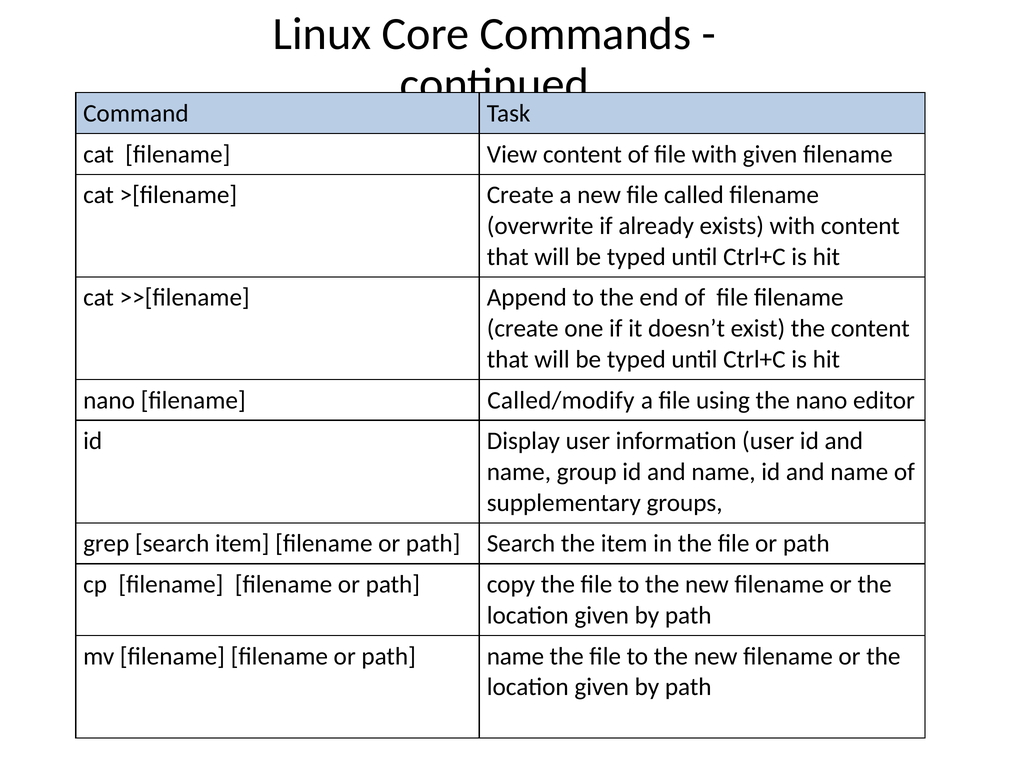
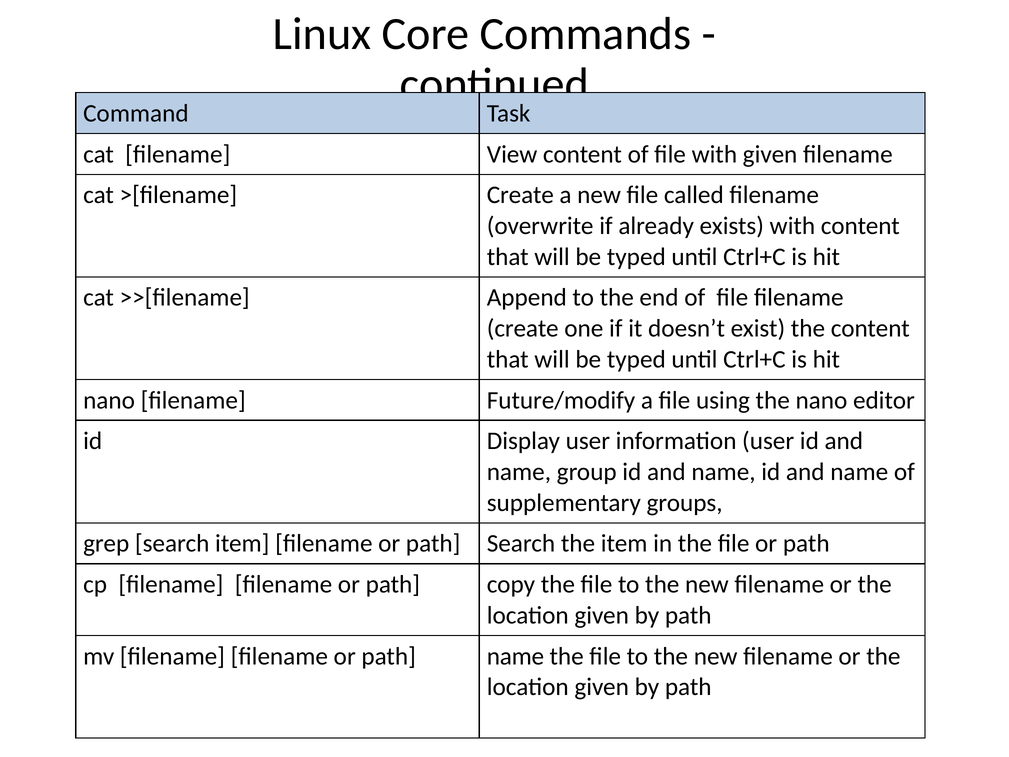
Called/modify: Called/modify -> Future/modify
